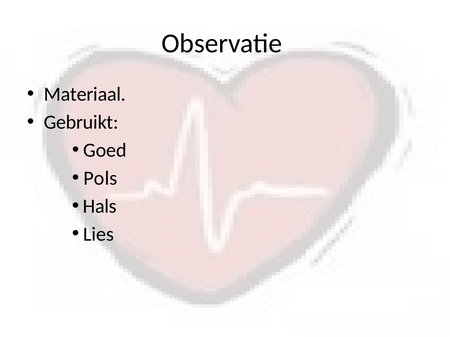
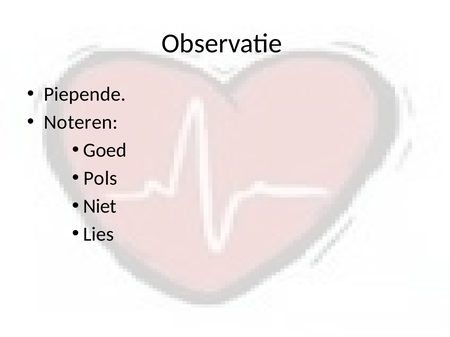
Materiaal: Materiaal -> Piepende
Gebruikt: Gebruikt -> Noteren
Hals: Hals -> Niet
